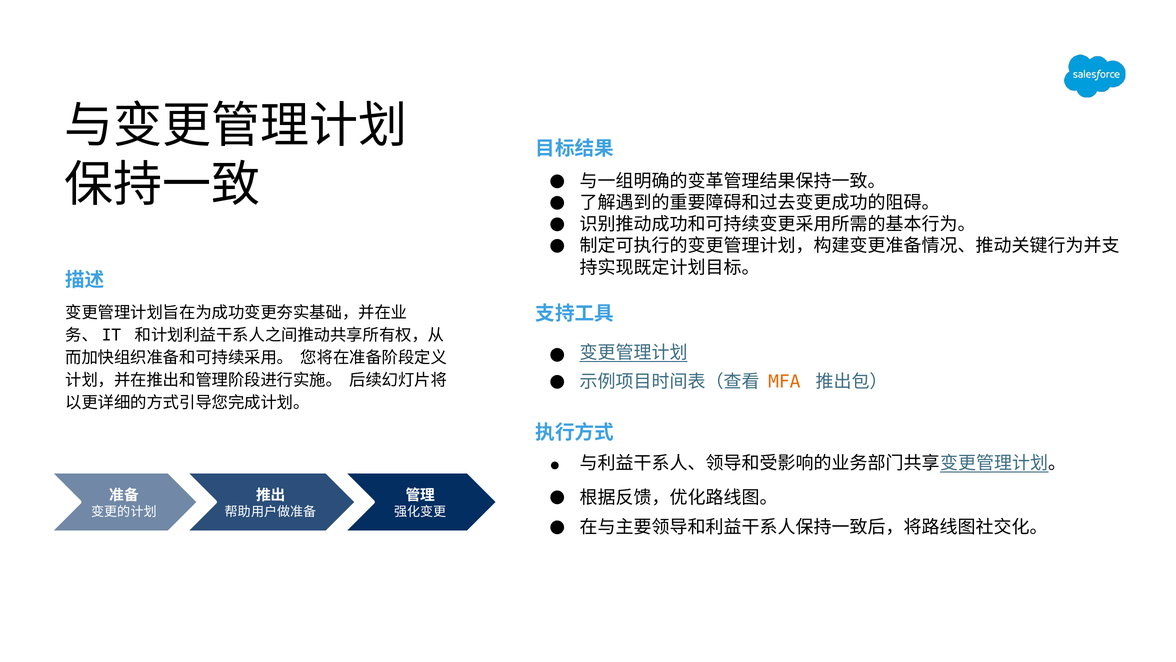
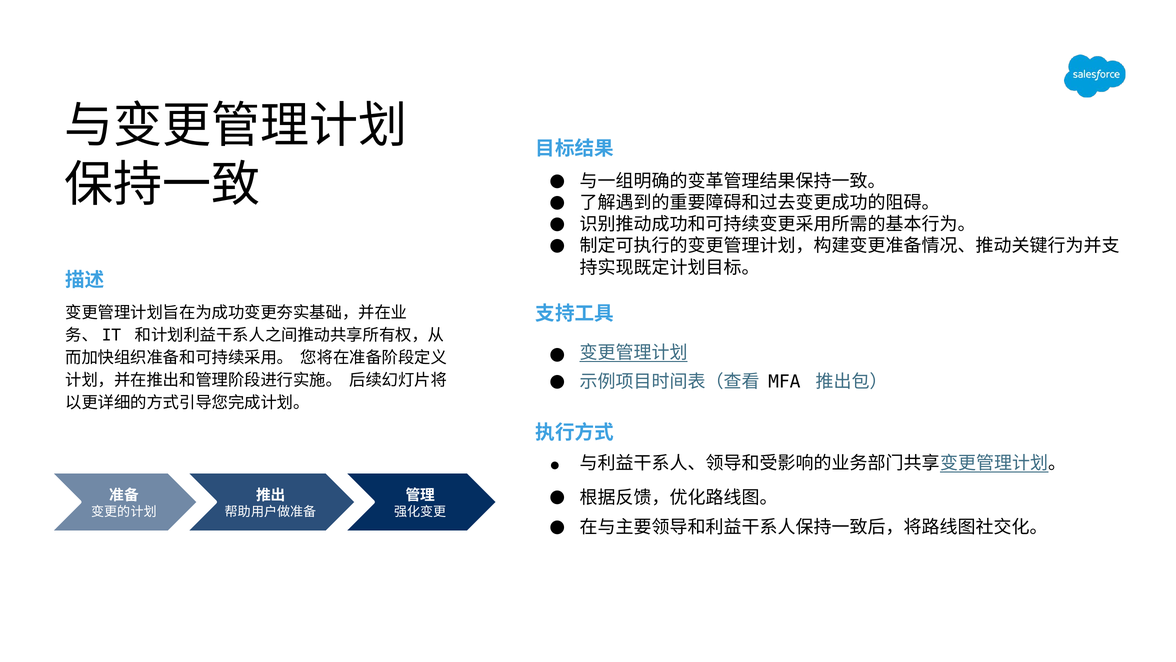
MFA colour: orange -> black
